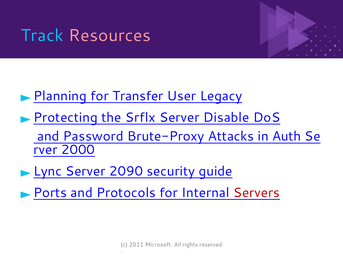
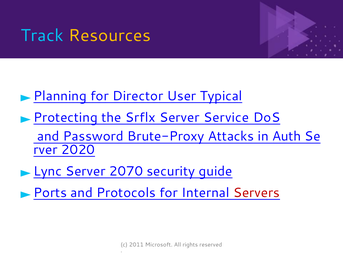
Resources colour: pink -> yellow
Transfer: Transfer -> Director
Legacy: Legacy -> Typical
Disable: Disable -> Service
2000: 2000 -> 2020
2090: 2090 -> 2070
